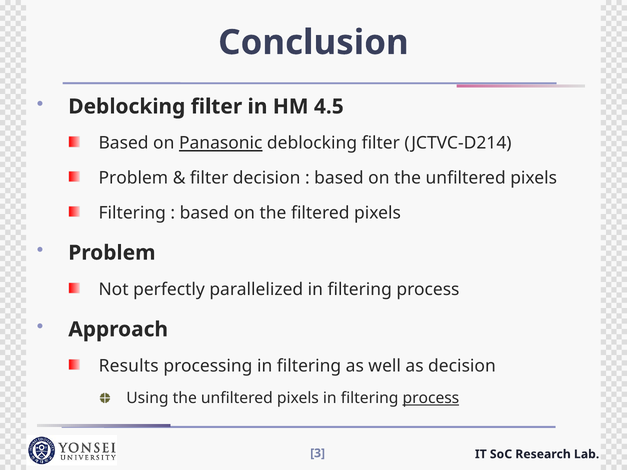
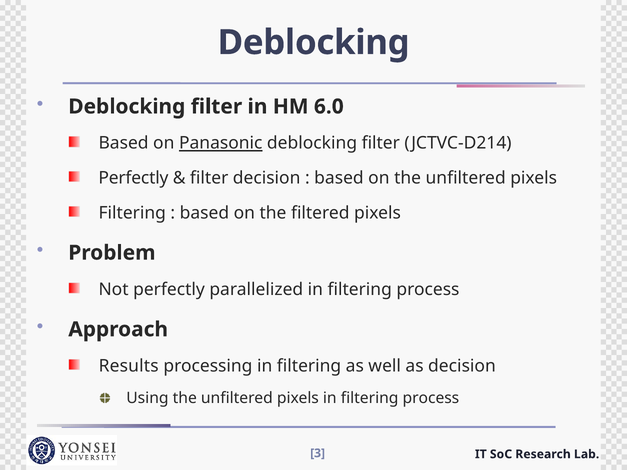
Conclusion at (313, 43): Conclusion -> Deblocking
4.5: 4.5 -> 6.0
Problem at (133, 178): Problem -> Perfectly
process at (431, 399) underline: present -> none
